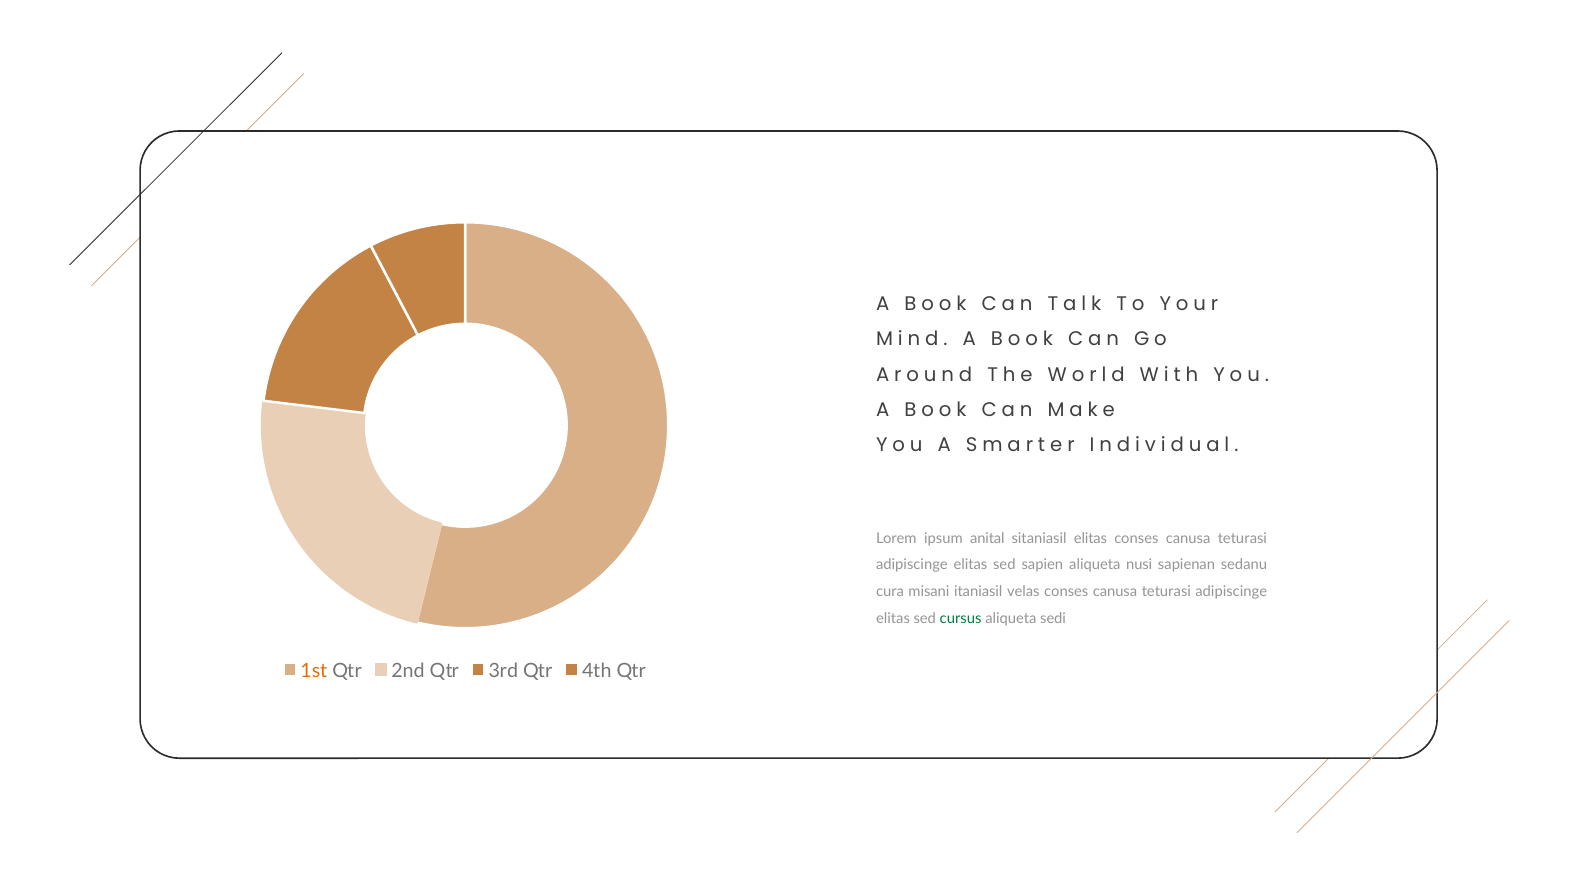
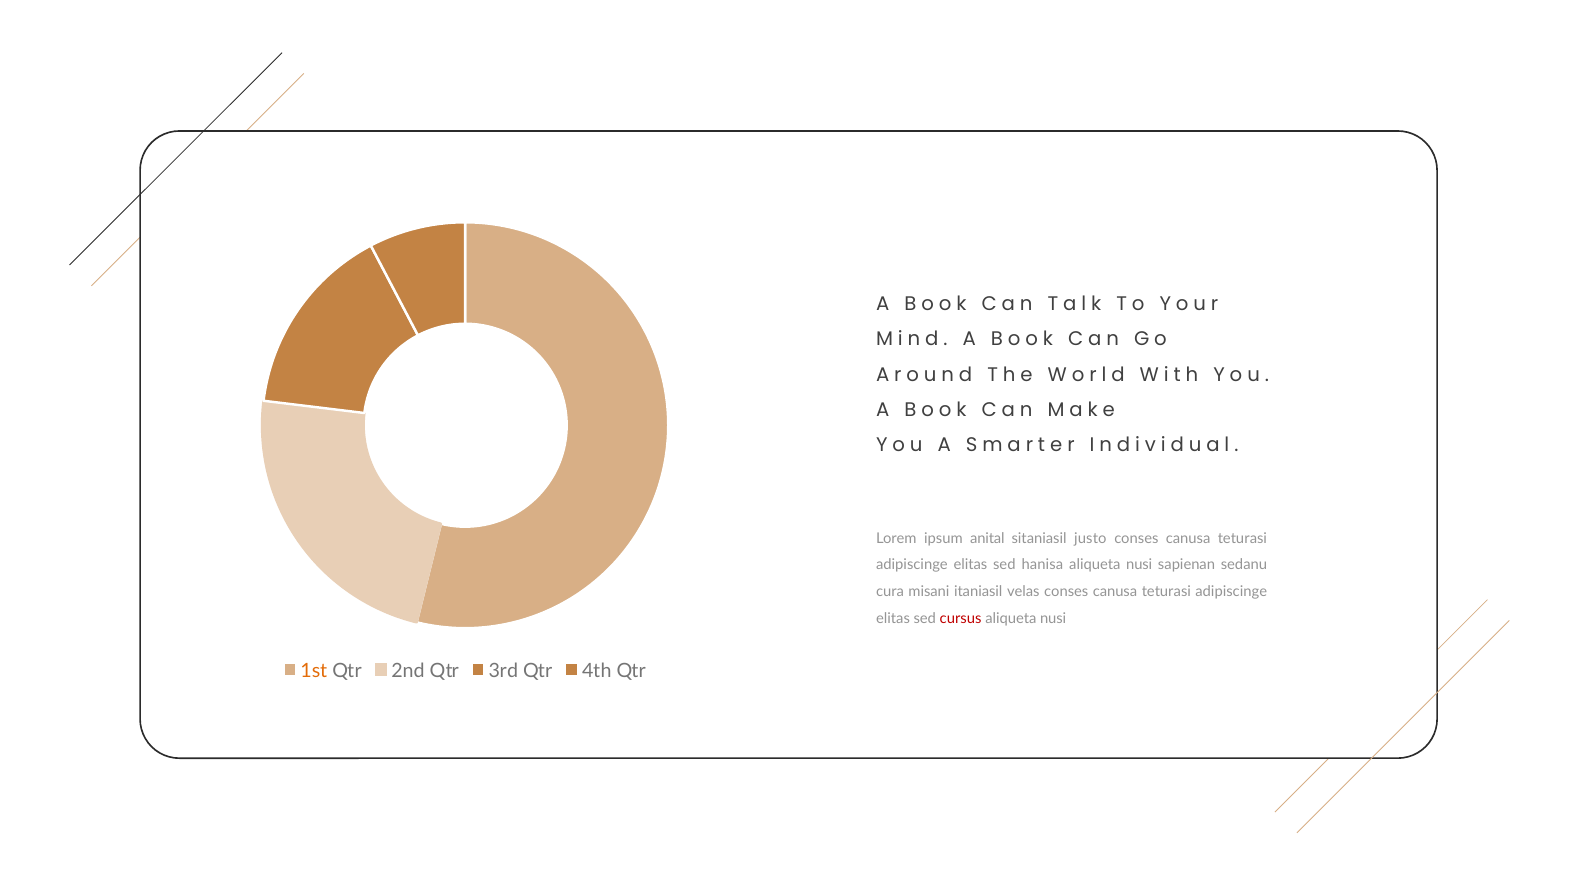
sitaniasil elitas: elitas -> justo
sapien: sapien -> hanisa
cursus colour: green -> red
sedi at (1053, 619): sedi -> nusi
